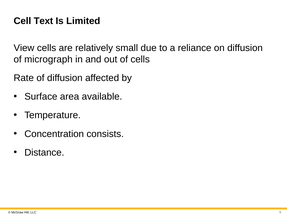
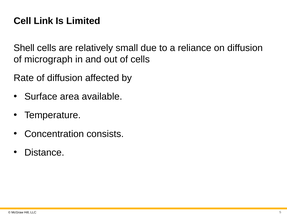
Text: Text -> Link
View: View -> Shell
